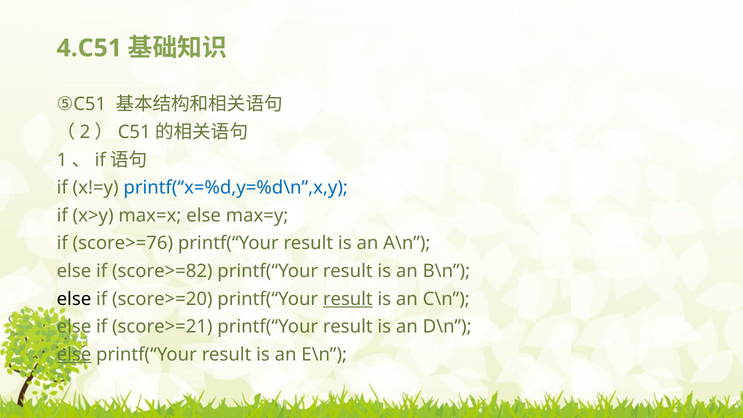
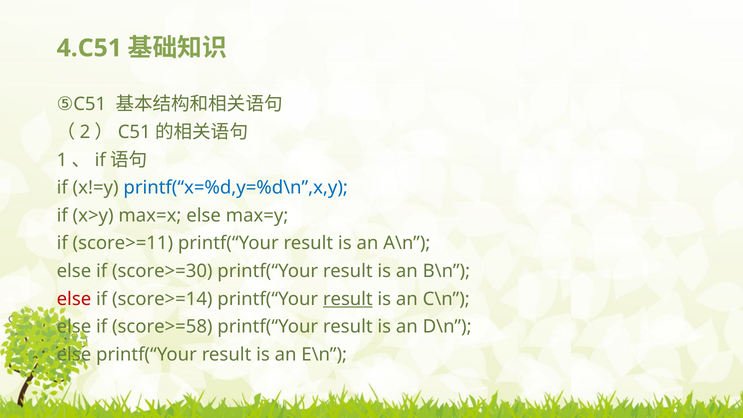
score>=76: score>=76 -> score>=11
score>=82: score>=82 -> score>=30
else at (74, 299) colour: black -> red
score>=20: score>=20 -> score>=14
score>=21: score>=21 -> score>=58
else at (74, 354) underline: present -> none
